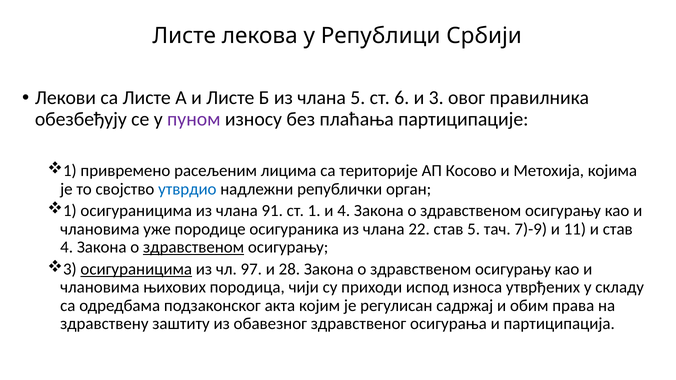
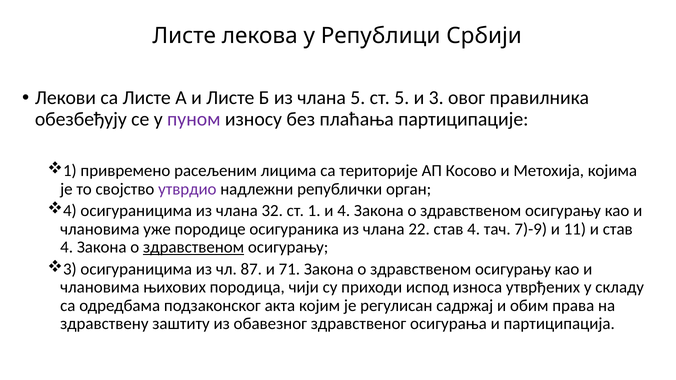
ст 6: 6 -> 5
утврдио colour: blue -> purple
1 at (70, 211): 1 -> 4
91: 91 -> 32
22 став 5: 5 -> 4
осигураницима at (136, 269) underline: present -> none
97: 97 -> 87
28: 28 -> 71
